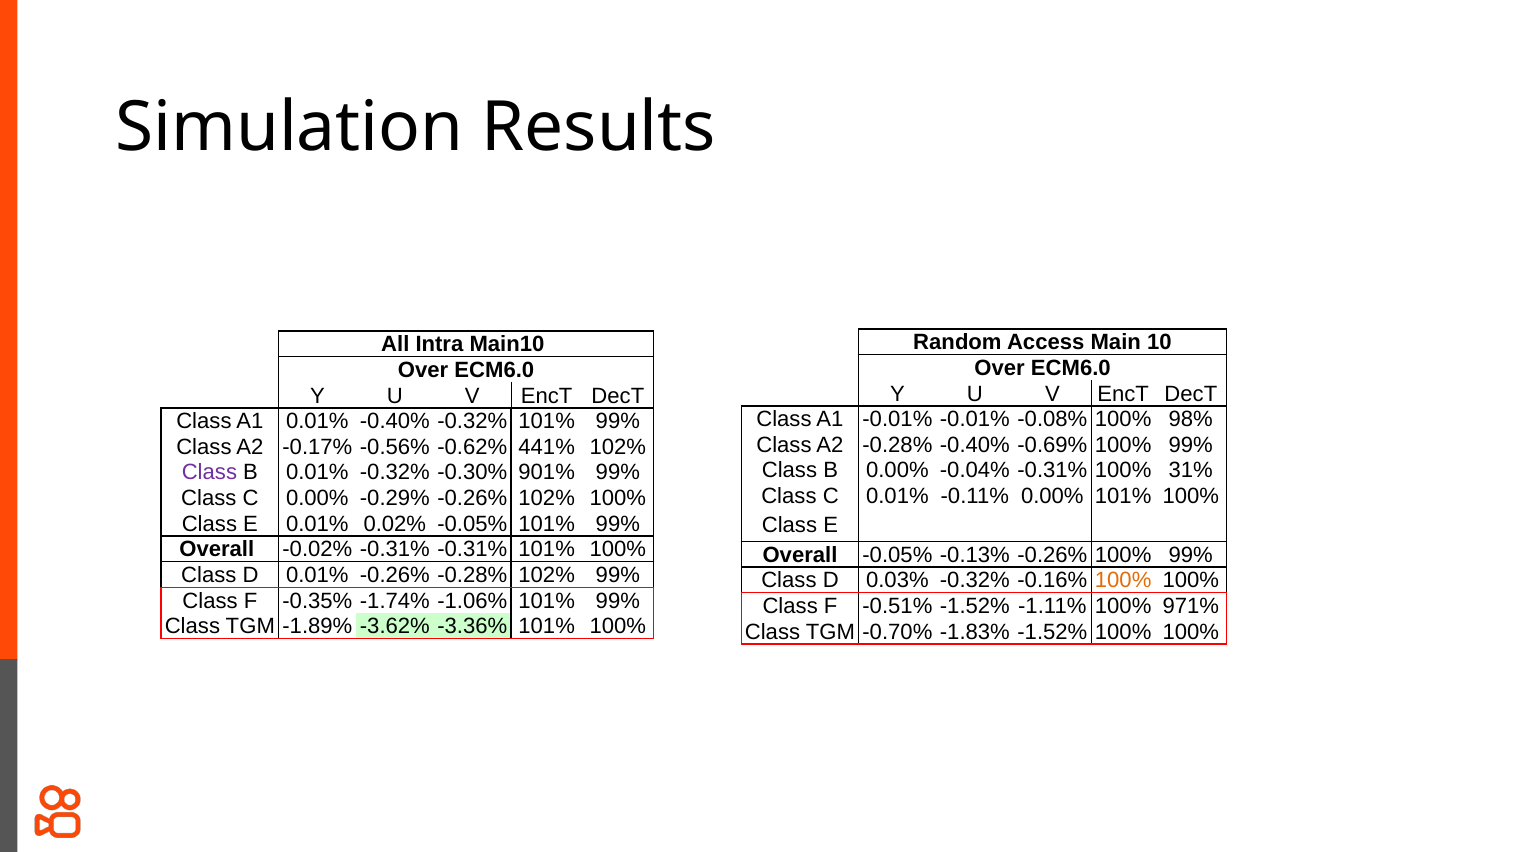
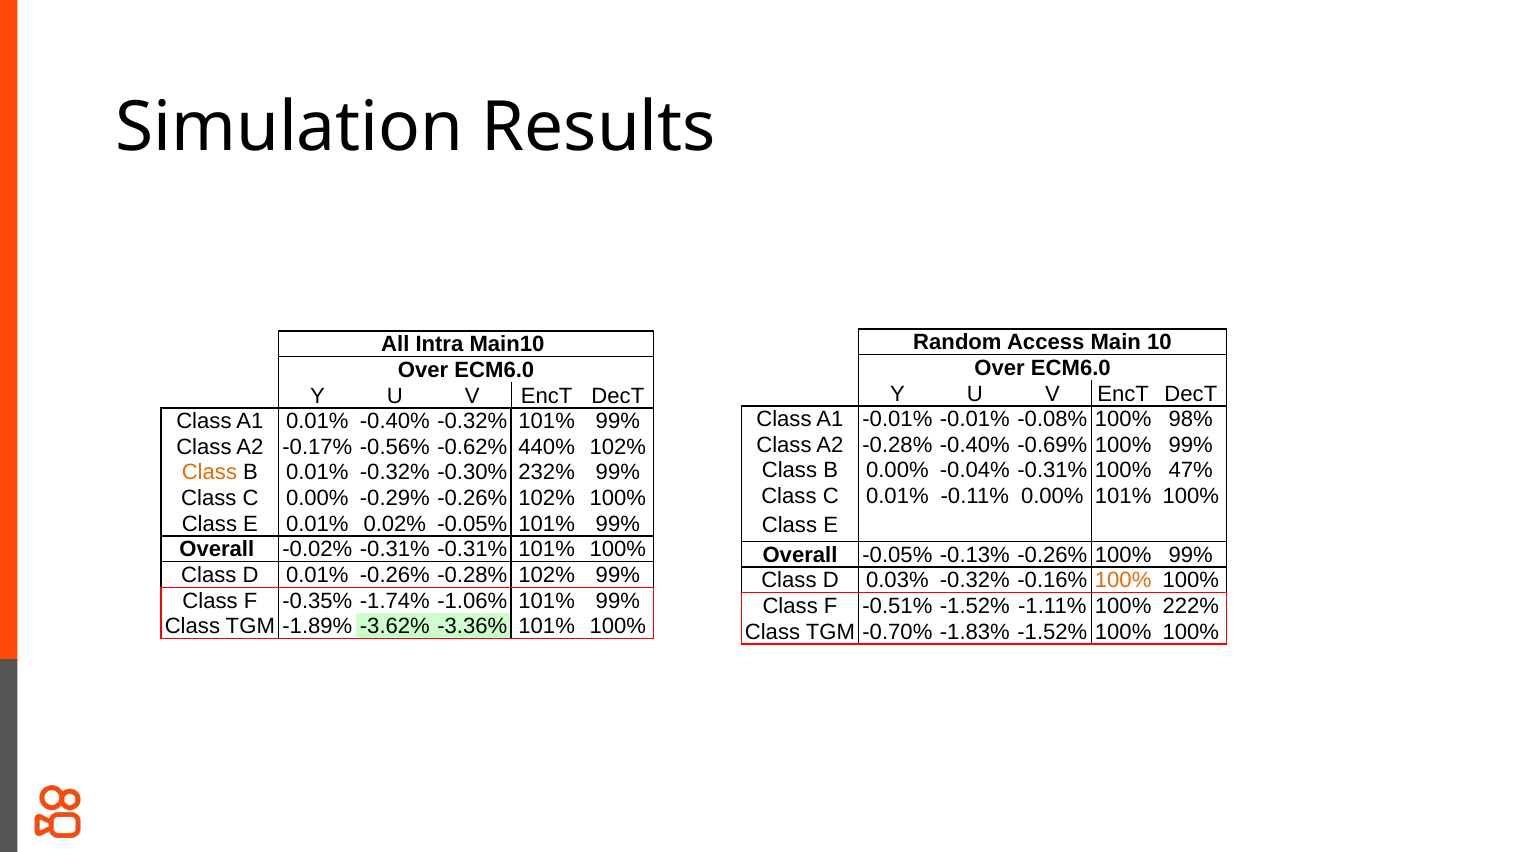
441%: 441% -> 440%
31%: 31% -> 47%
Class at (209, 472) colour: purple -> orange
901%: 901% -> 232%
971%: 971% -> 222%
